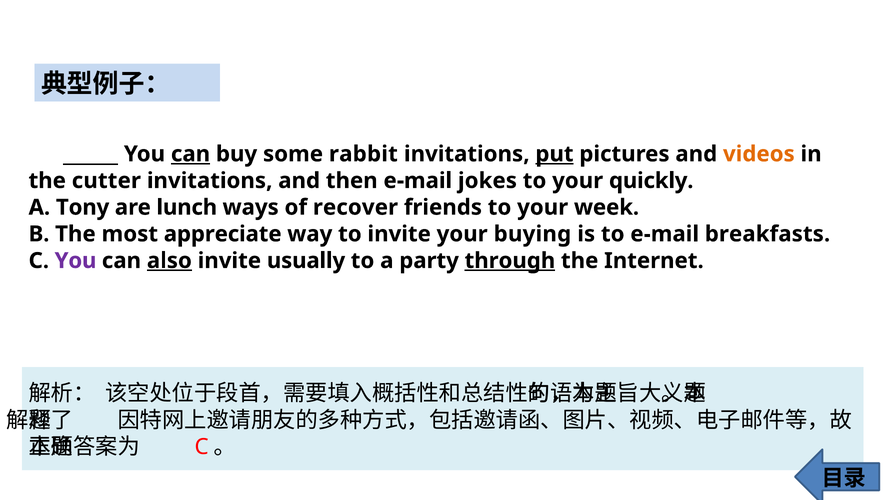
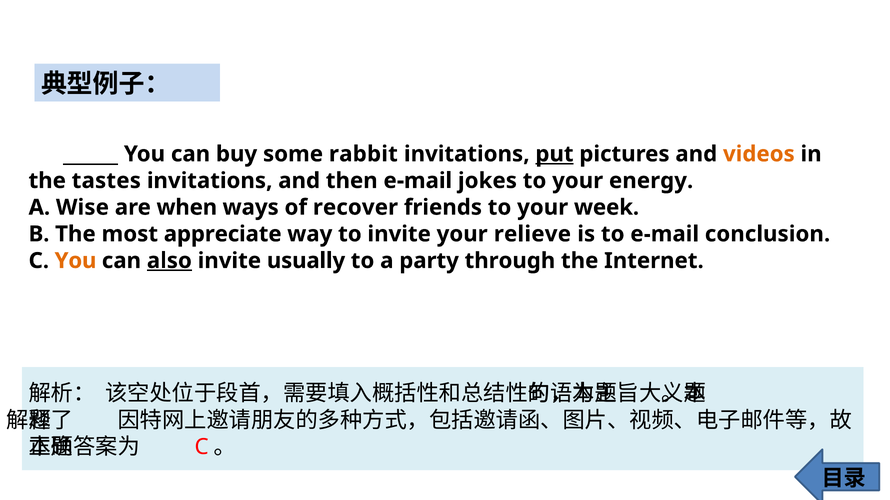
can at (191, 154) underline: present -> none
cutter: cutter -> tastes
quickly: quickly -> energy
Tony: Tony -> Wise
lunch: lunch -> when
buying: buying -> relieve
breakfasts: breakfasts -> conclusion
You at (76, 261) colour: purple -> orange
through underline: present -> none
